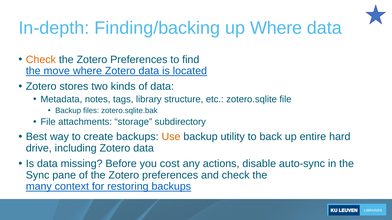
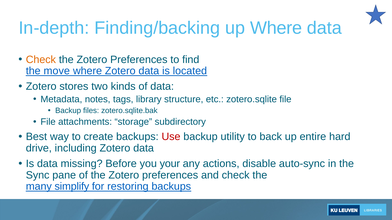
Use colour: orange -> red
cost: cost -> your
context: context -> simplify
